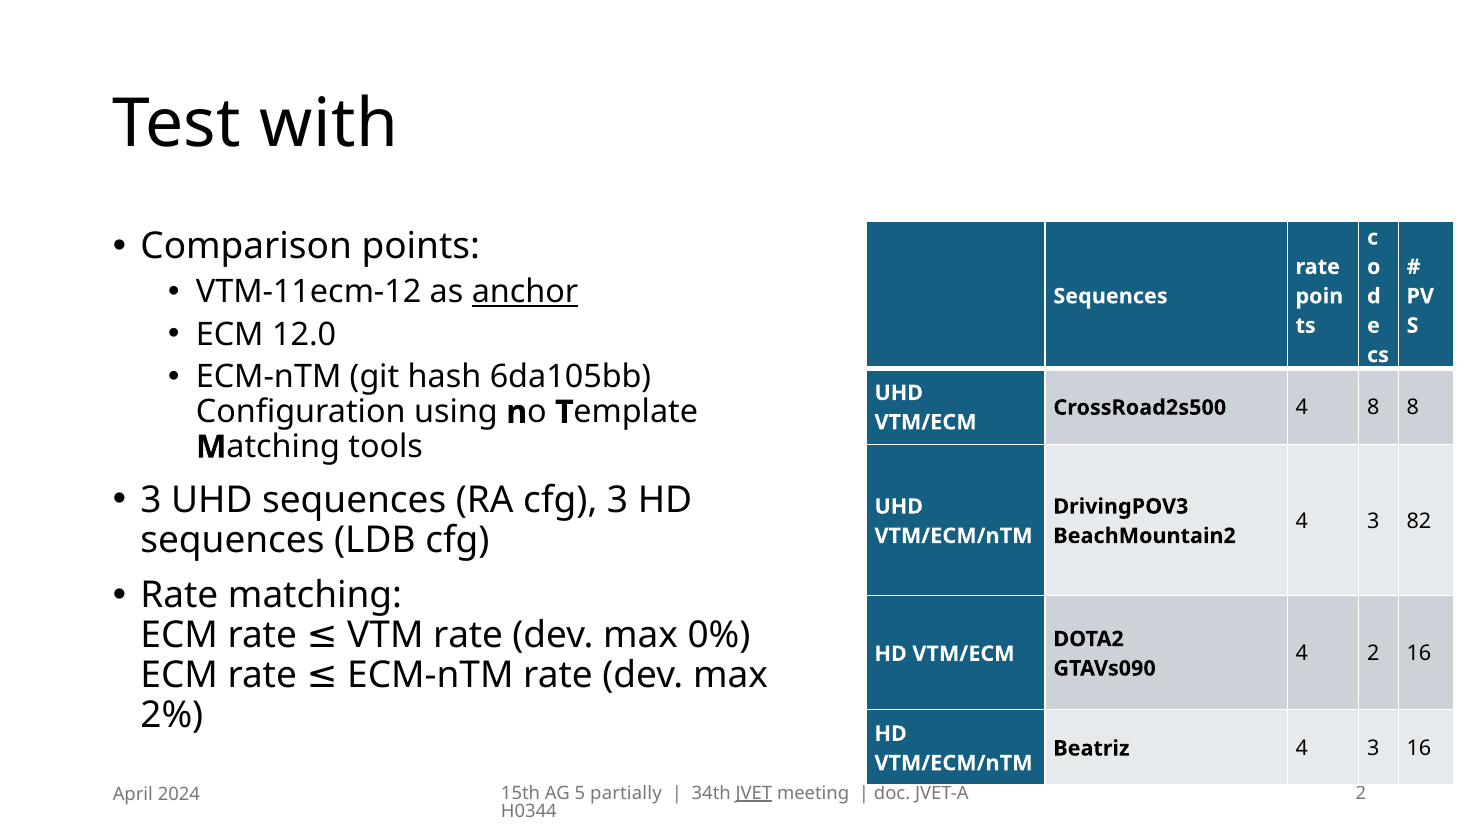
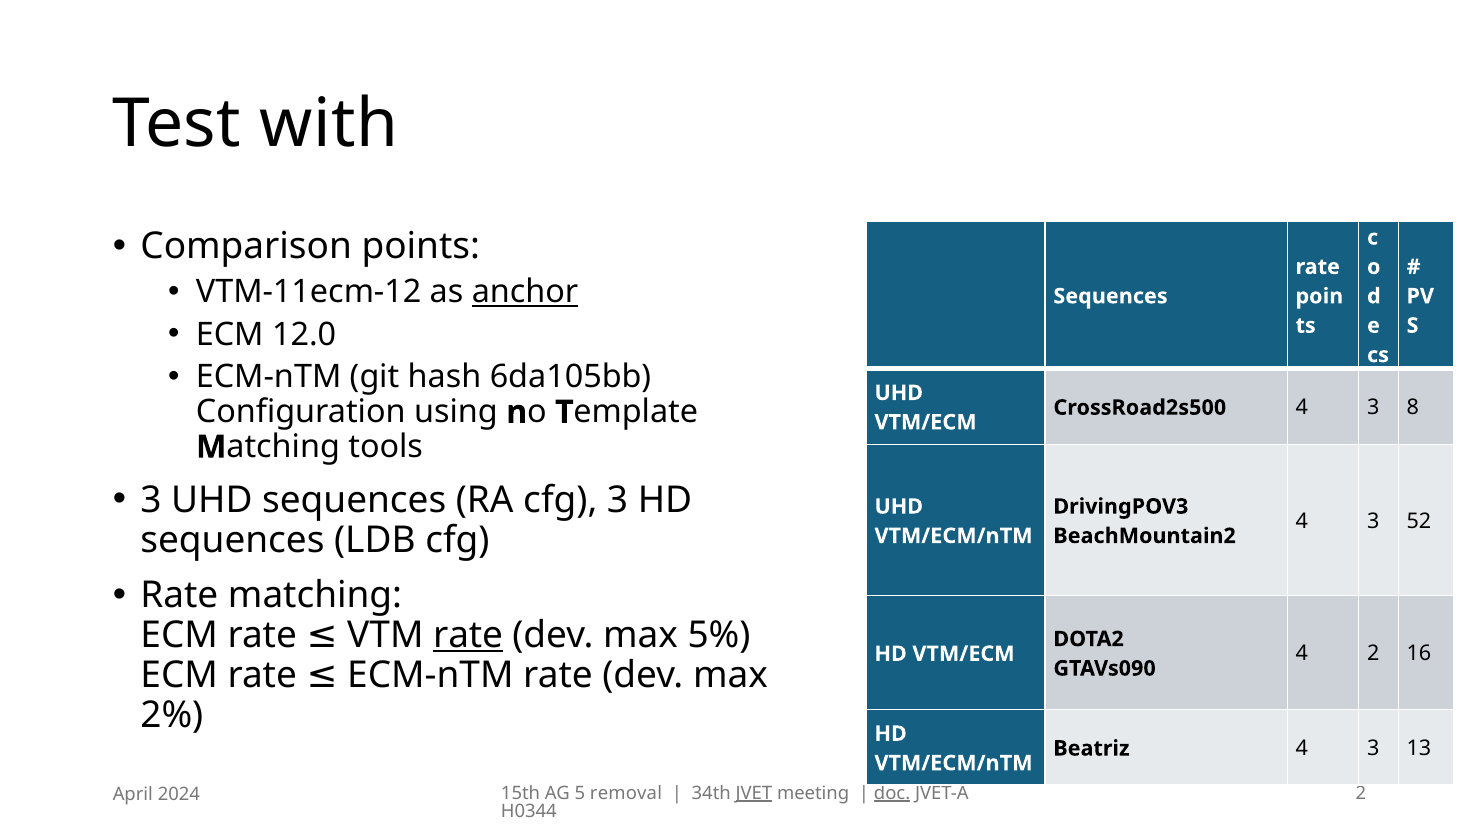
CrossRoad2s500 4 8: 8 -> 3
82: 82 -> 52
rate at (468, 635) underline: none -> present
0%: 0% -> 5%
3 16: 16 -> 13
partially: partially -> removal
doc underline: none -> present
